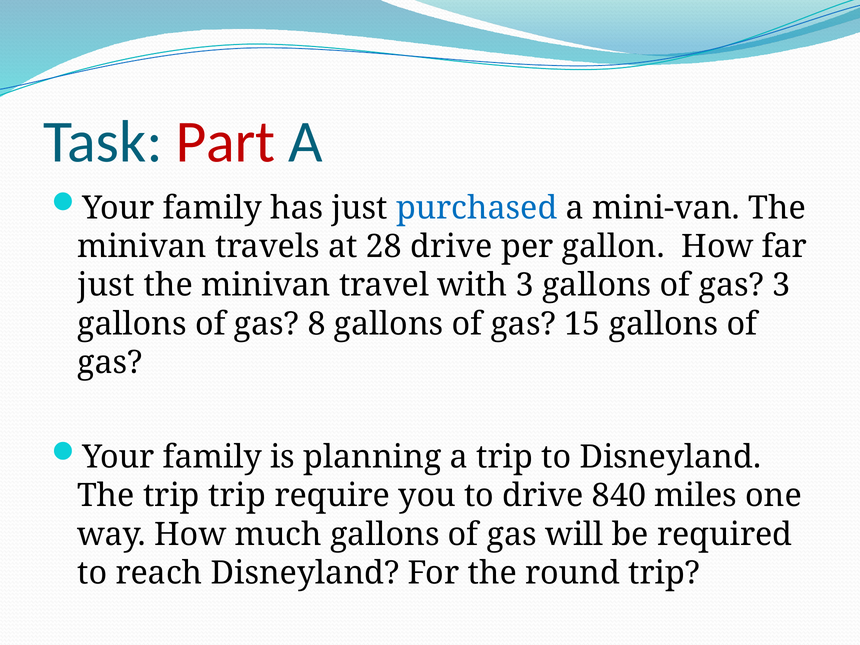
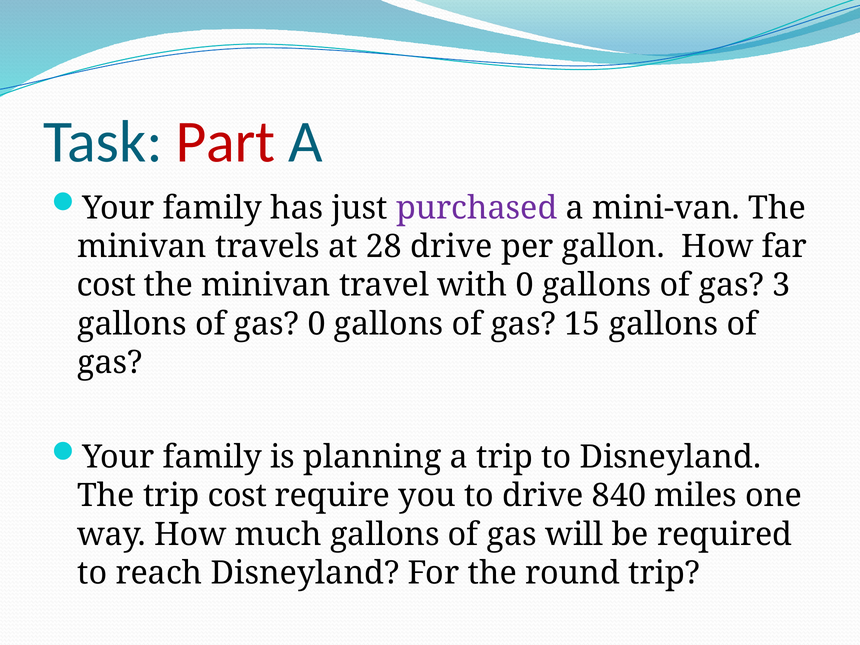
purchased colour: blue -> purple
just at (106, 285): just -> cost
with 3: 3 -> 0
gas 8: 8 -> 0
trip trip: trip -> cost
